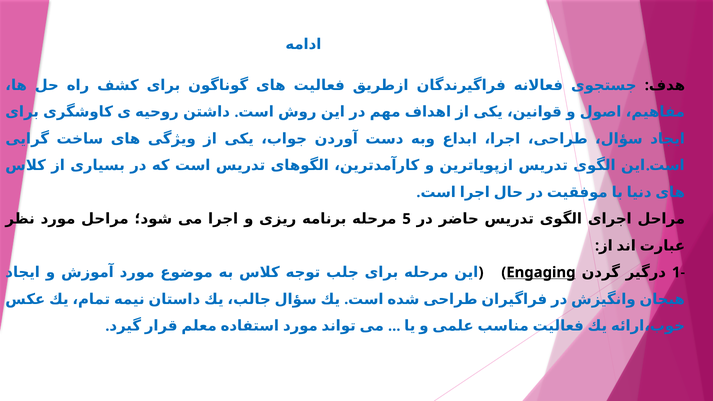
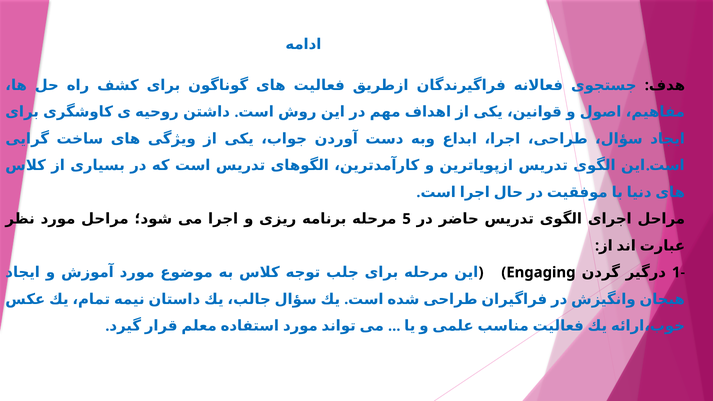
Engaging underline: present -> none
